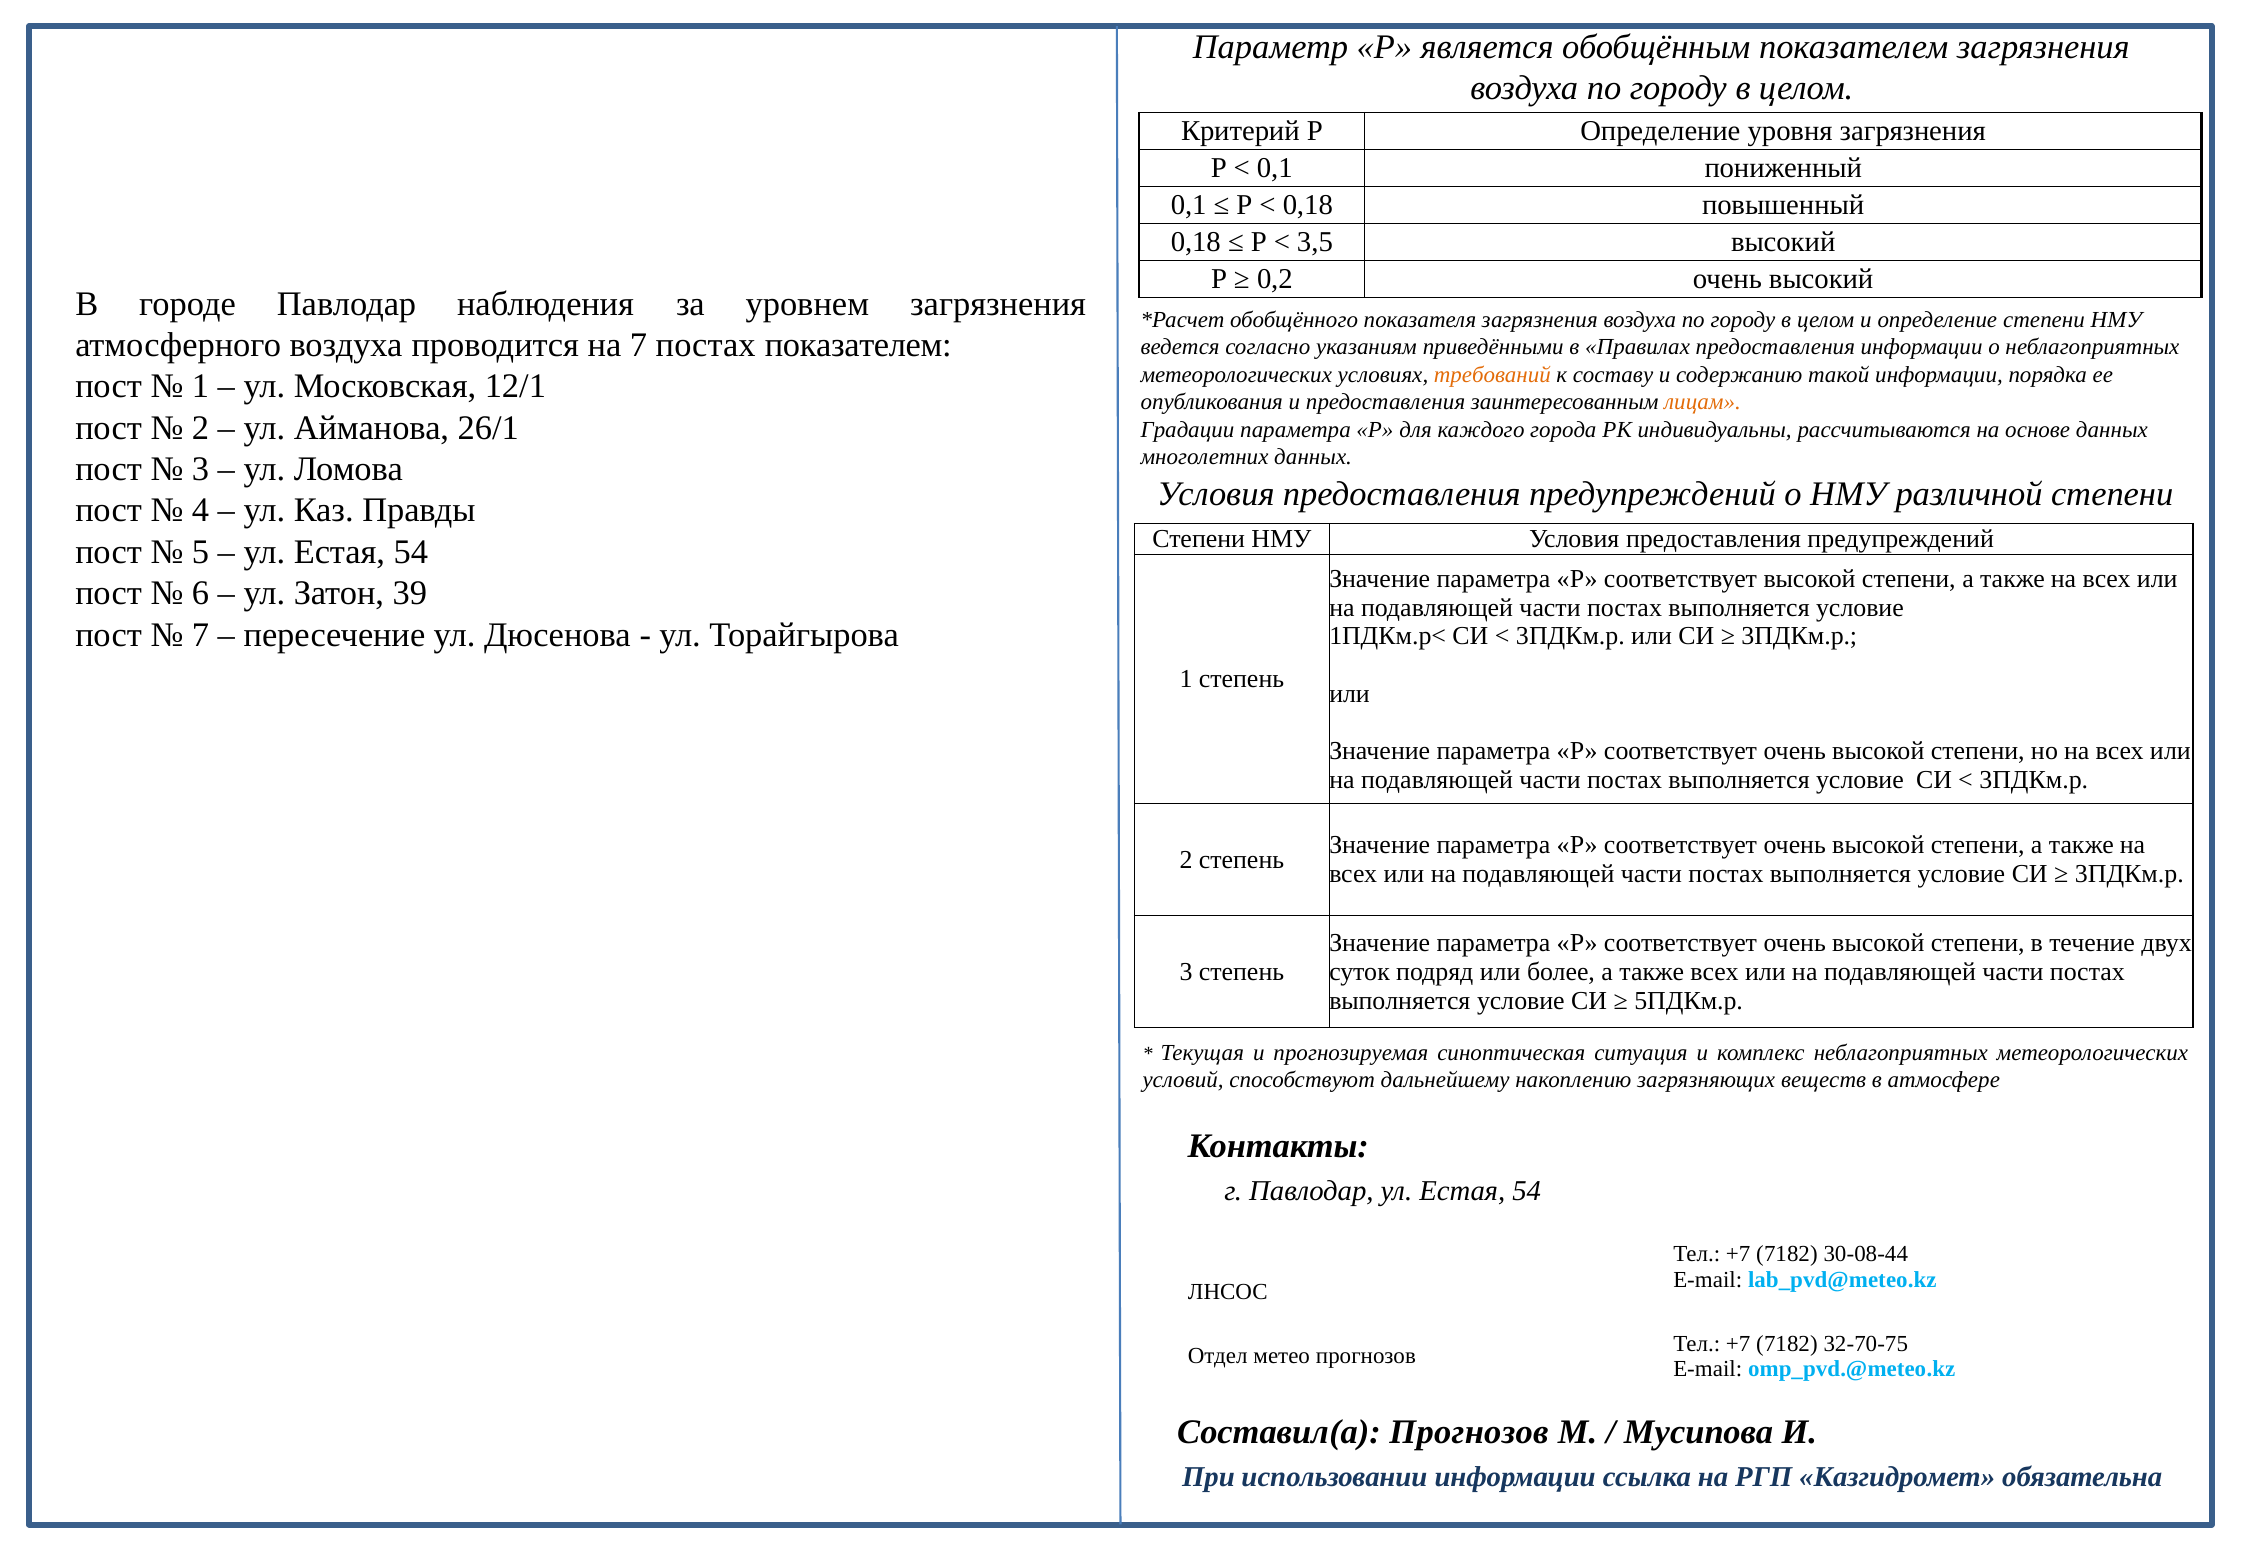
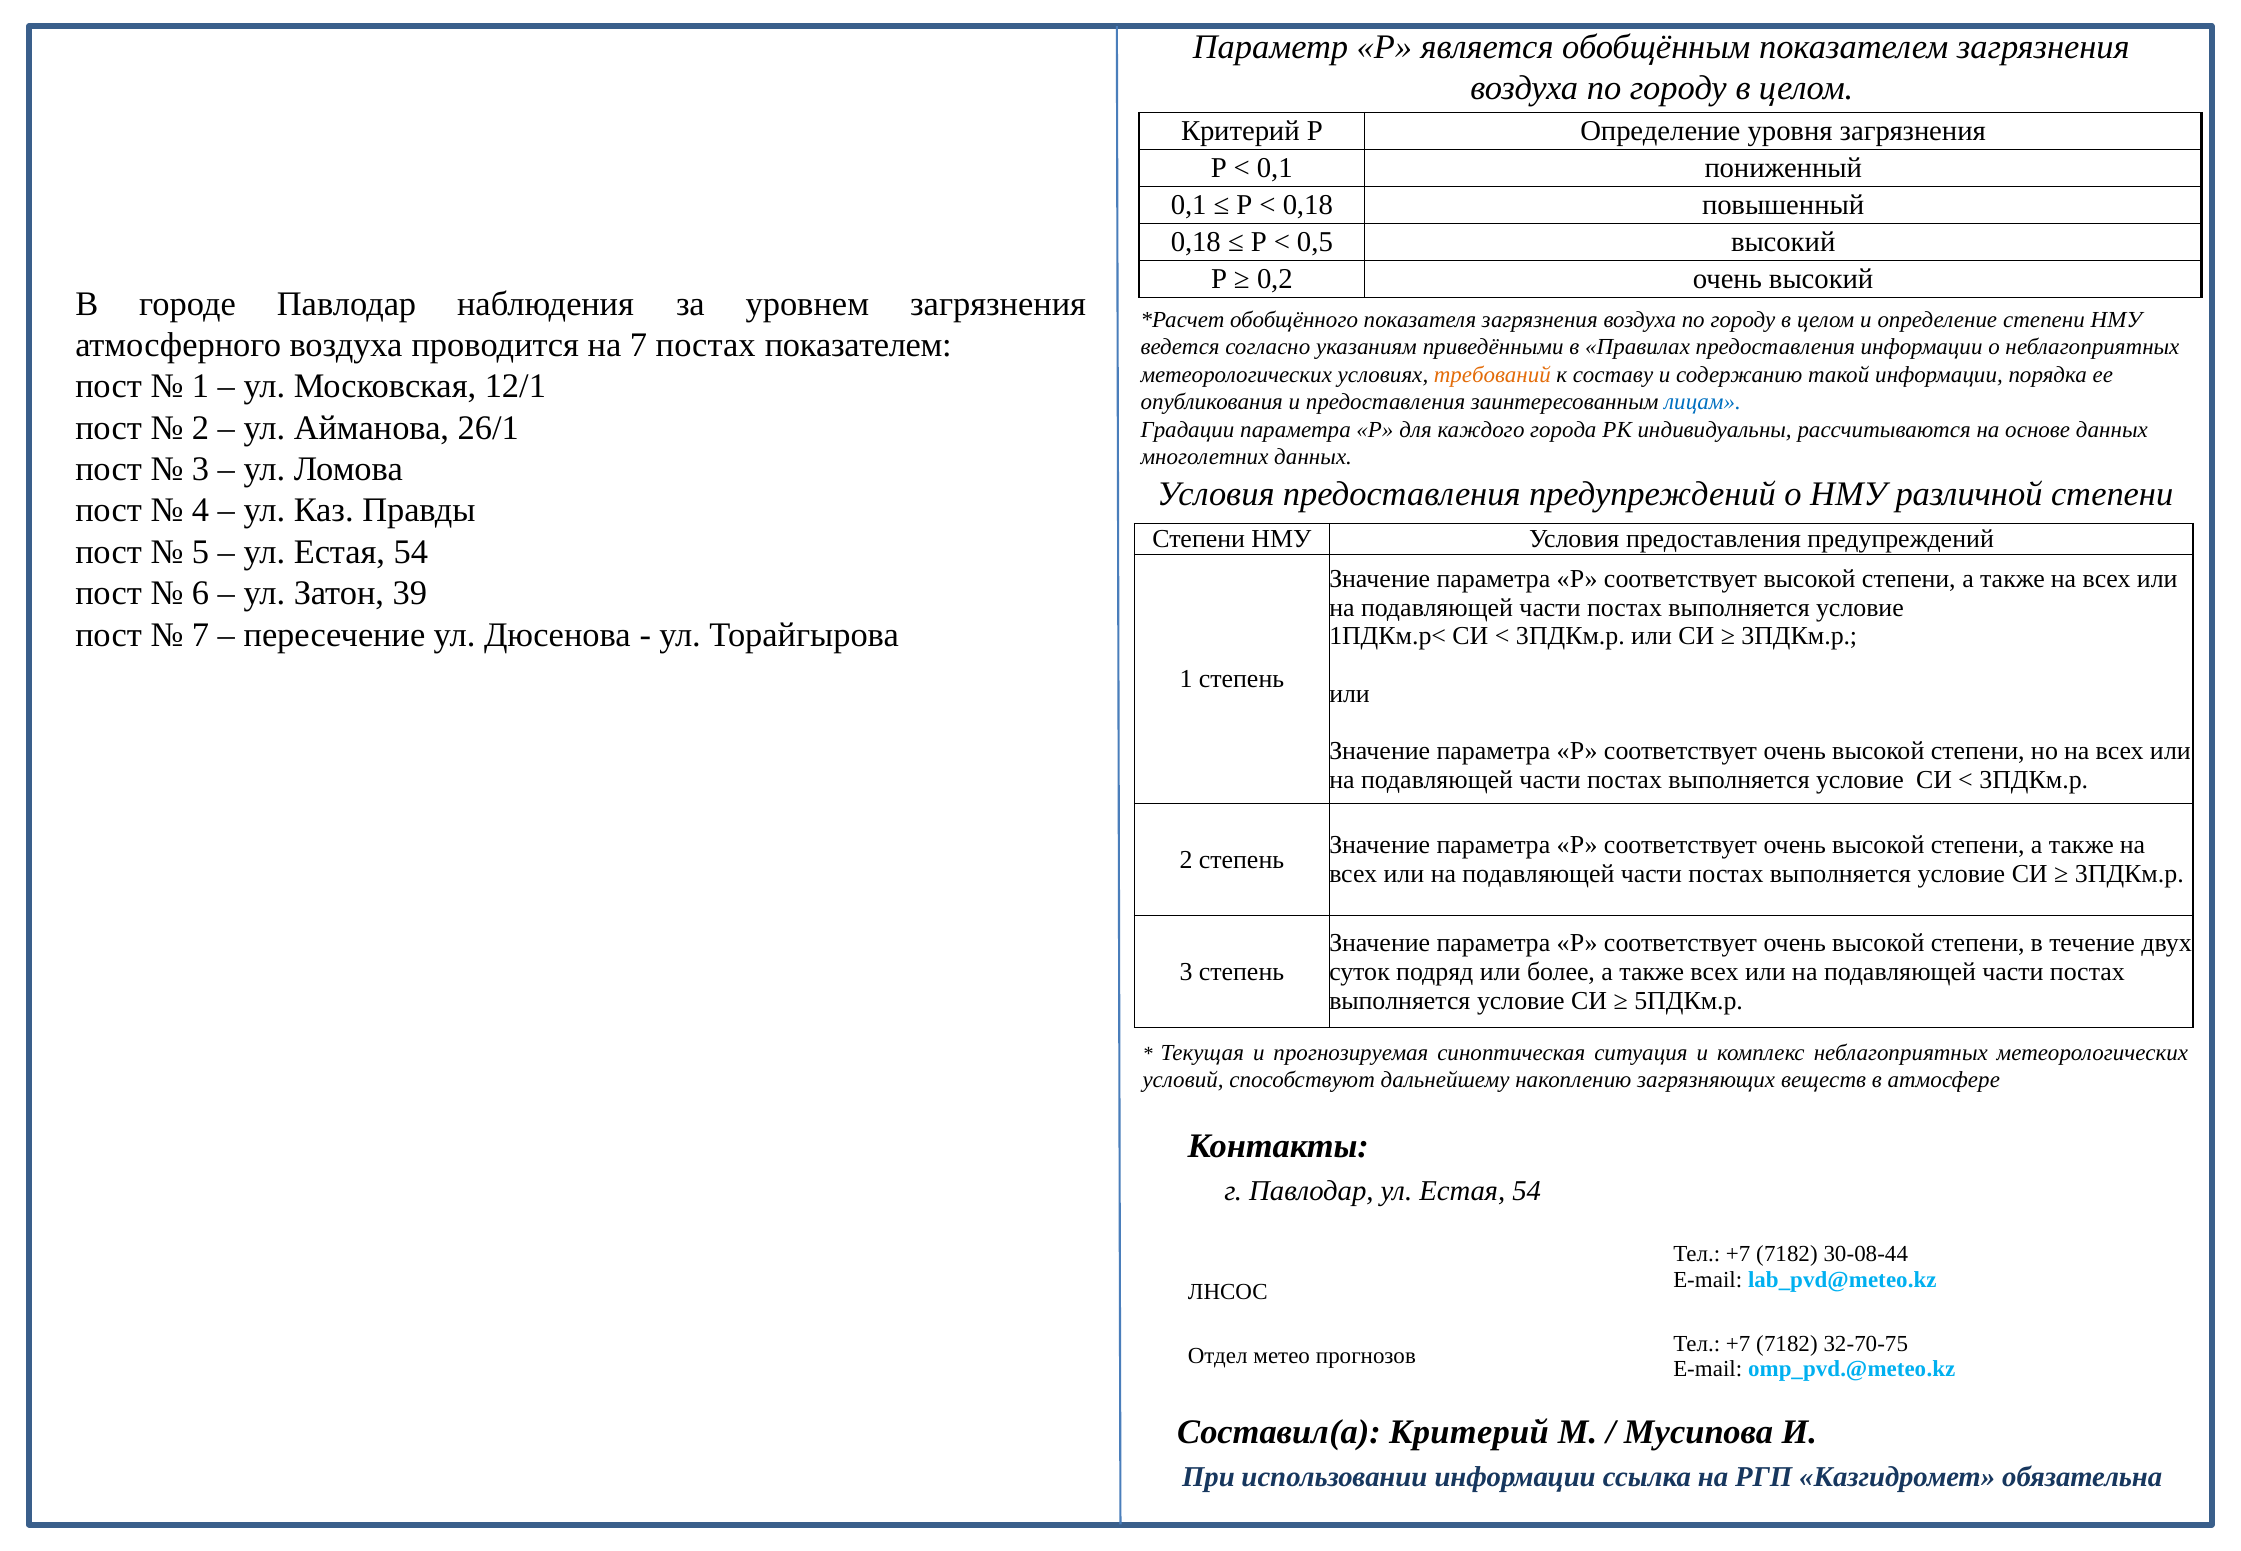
3,5: 3,5 -> 0,5
лицам colour: orange -> blue
Составил(а Прогнозов: Прогнозов -> Критерий
